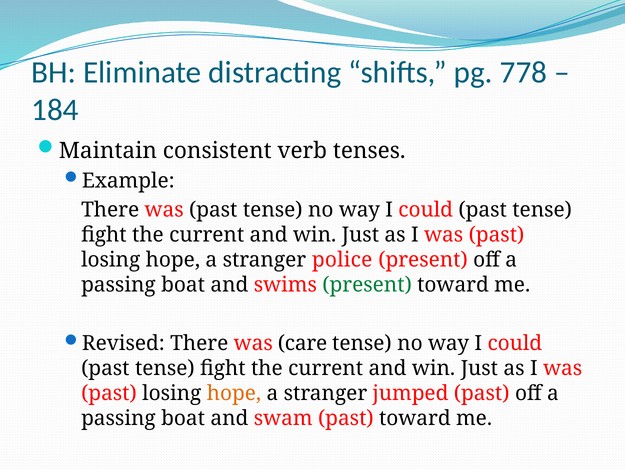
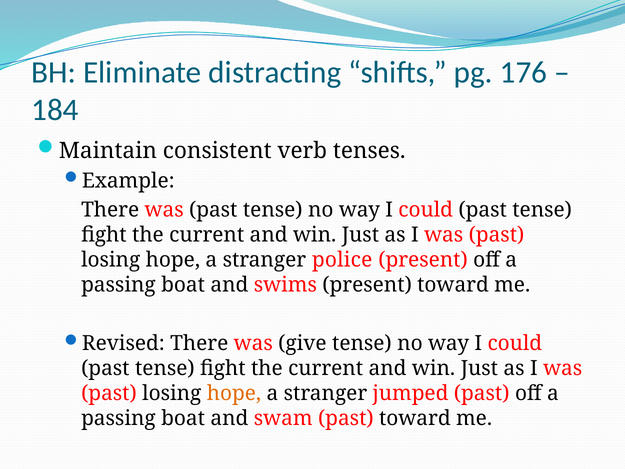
778: 778 -> 176
present at (367, 285) colour: green -> black
care: care -> give
